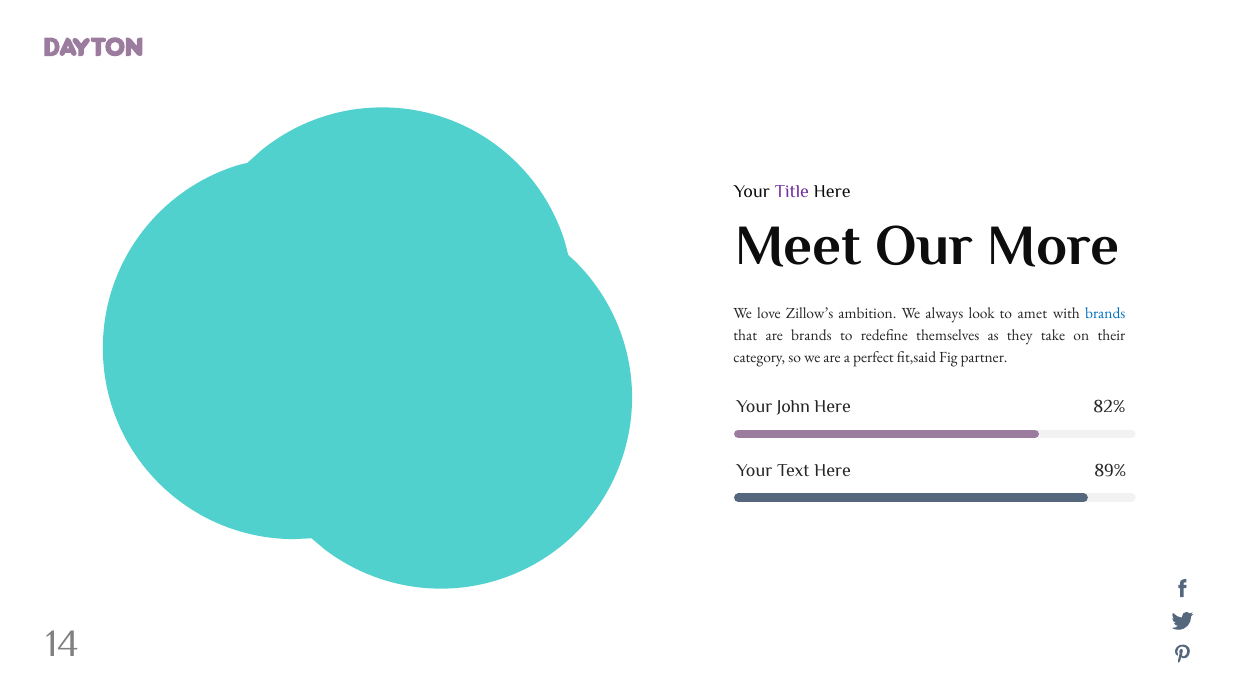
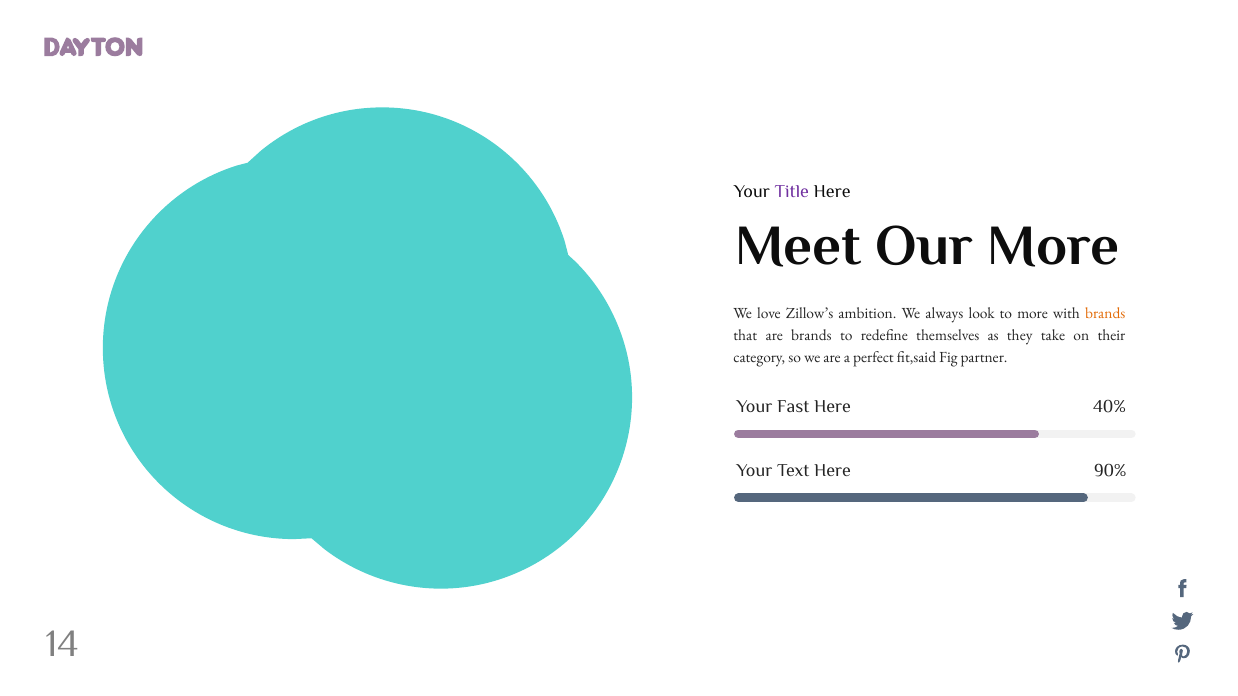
to amet: amet -> more
brands at (1105, 313) colour: blue -> orange
John: John -> Fast
82%: 82% -> 40%
89%: 89% -> 90%
